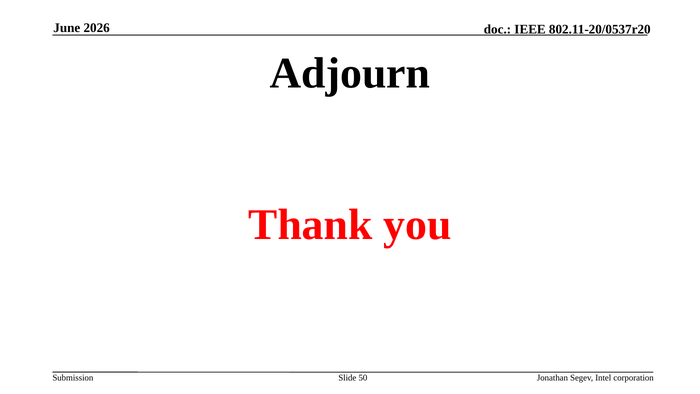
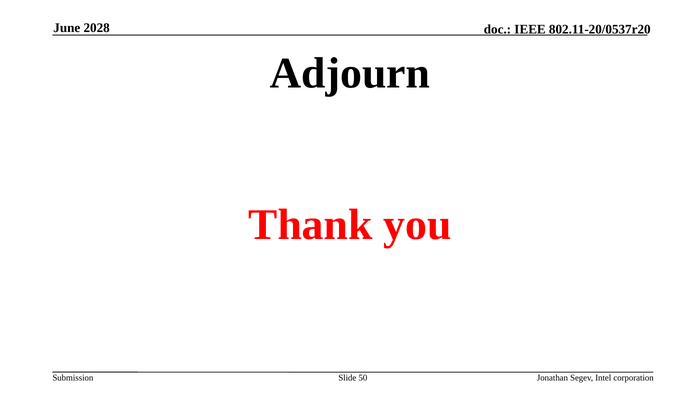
2026: 2026 -> 2028
